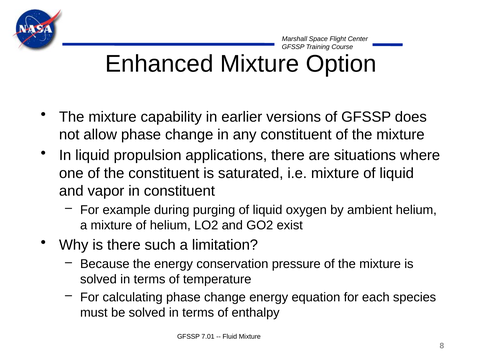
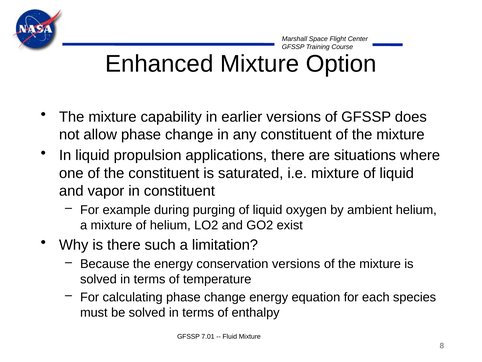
conservation pressure: pressure -> versions
